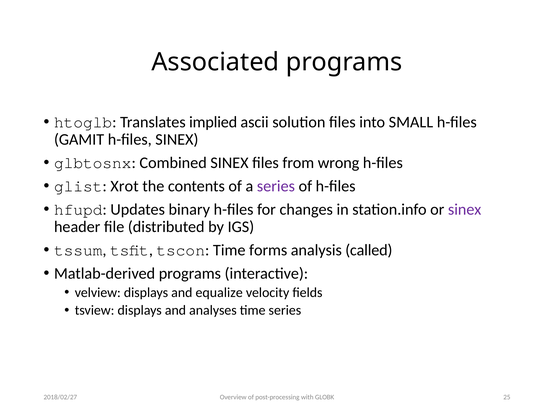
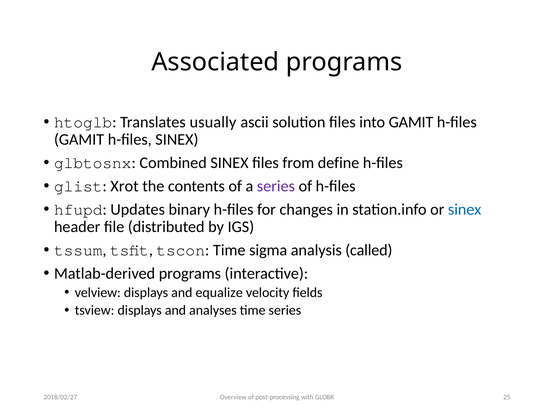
implied: implied -> usually
into SMALL: SMALL -> GAMIT
wrong: wrong -> define
sinex at (465, 209) colour: purple -> blue
forms: forms -> sigma
